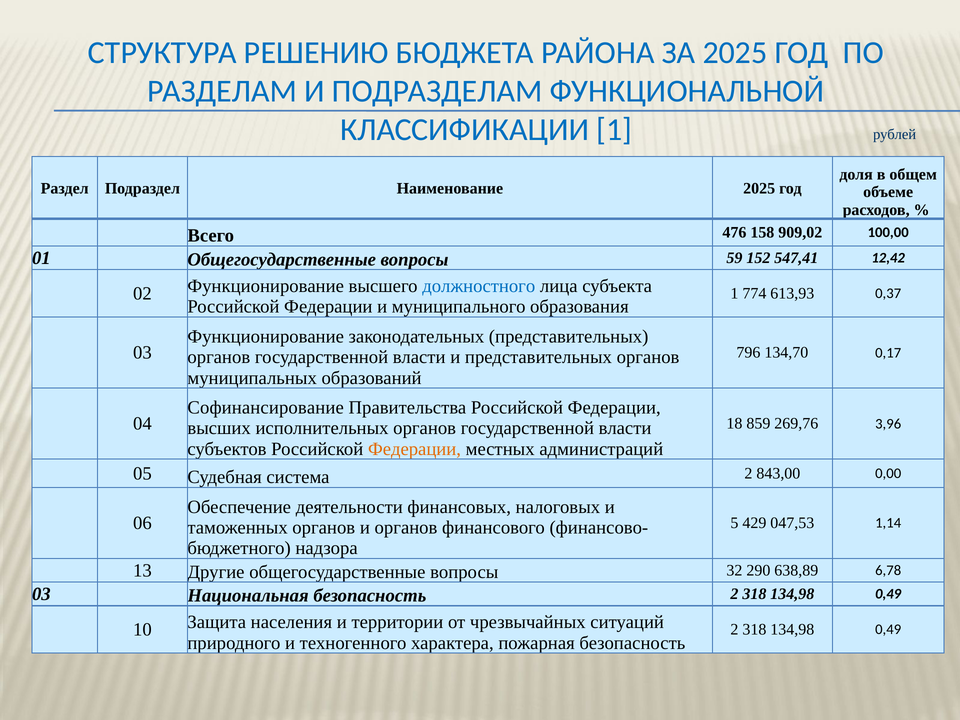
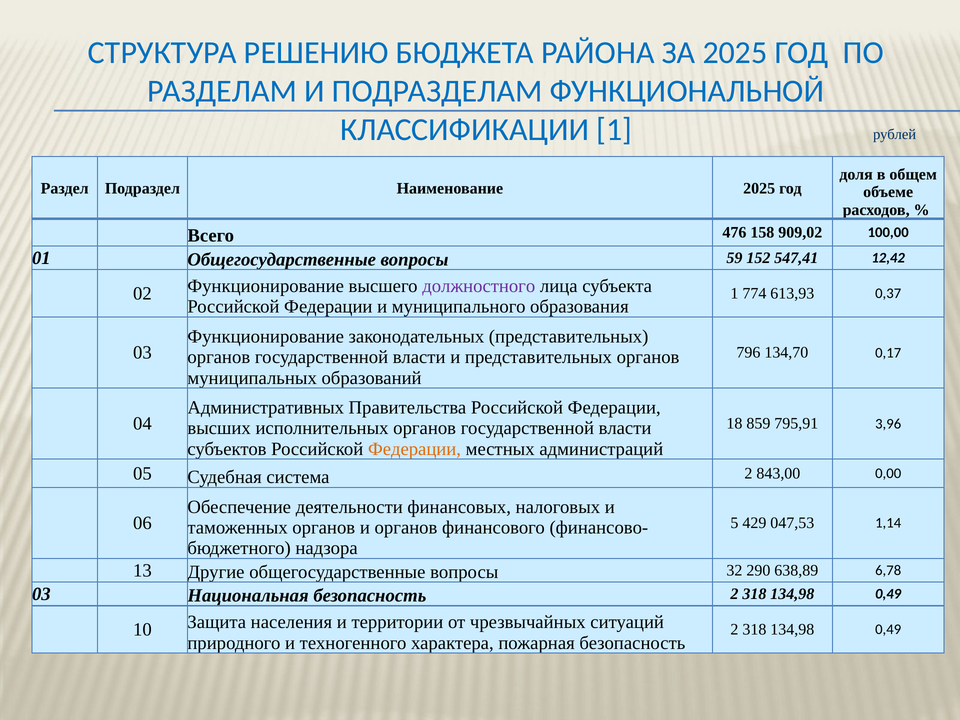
должностного colour: blue -> purple
Софинансирование: Софинансирование -> Административных
269,76: 269,76 -> 795,91
